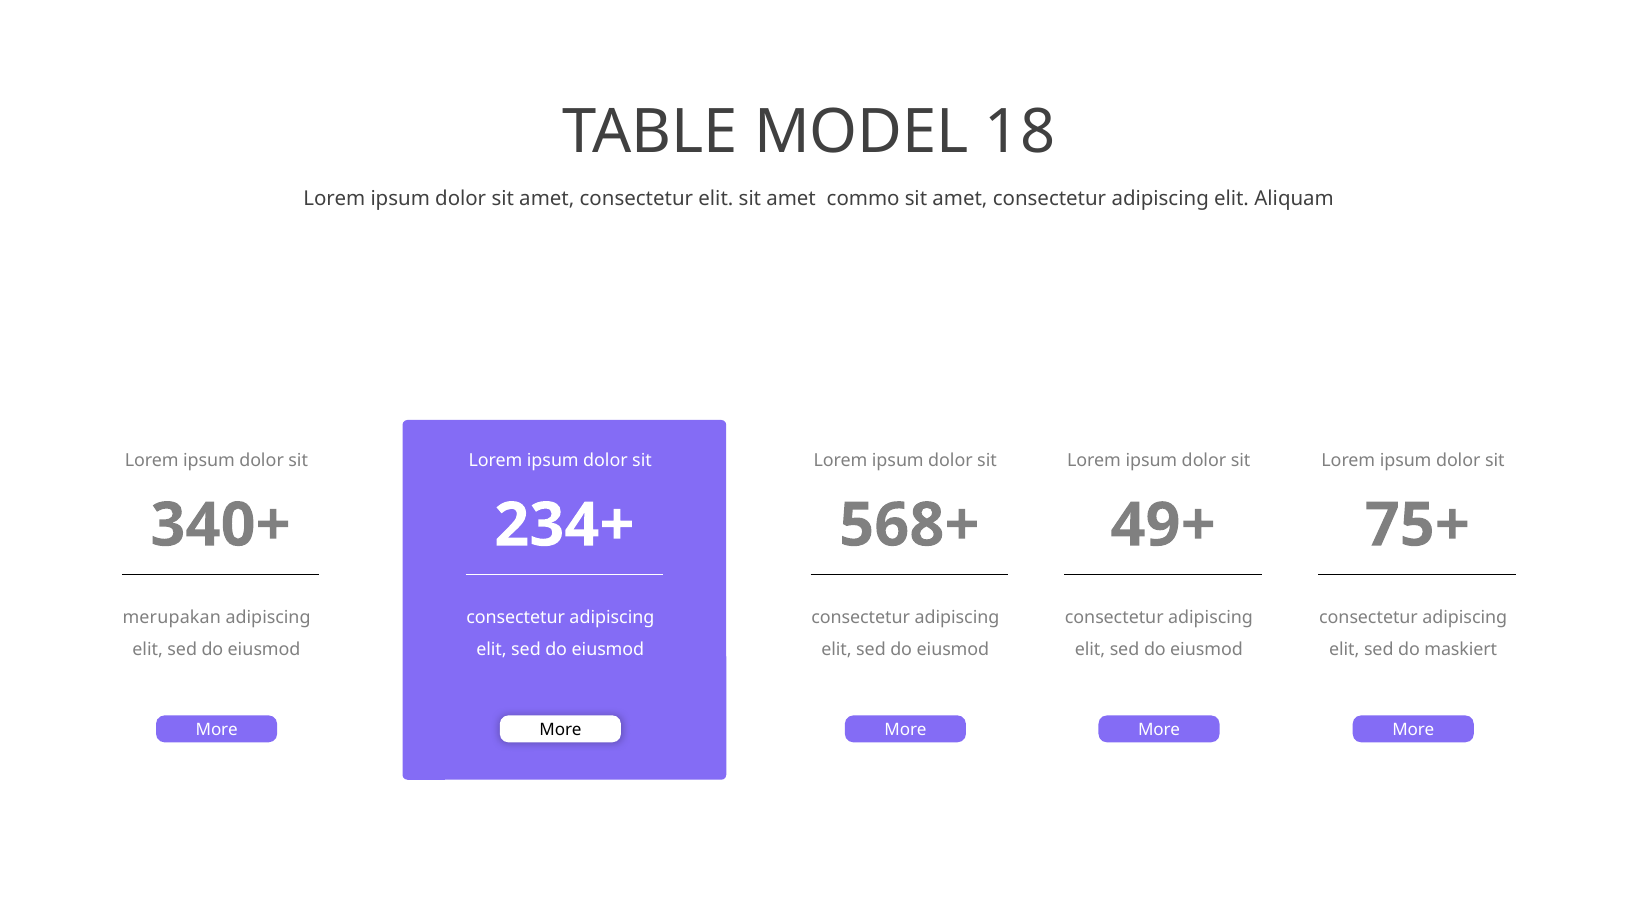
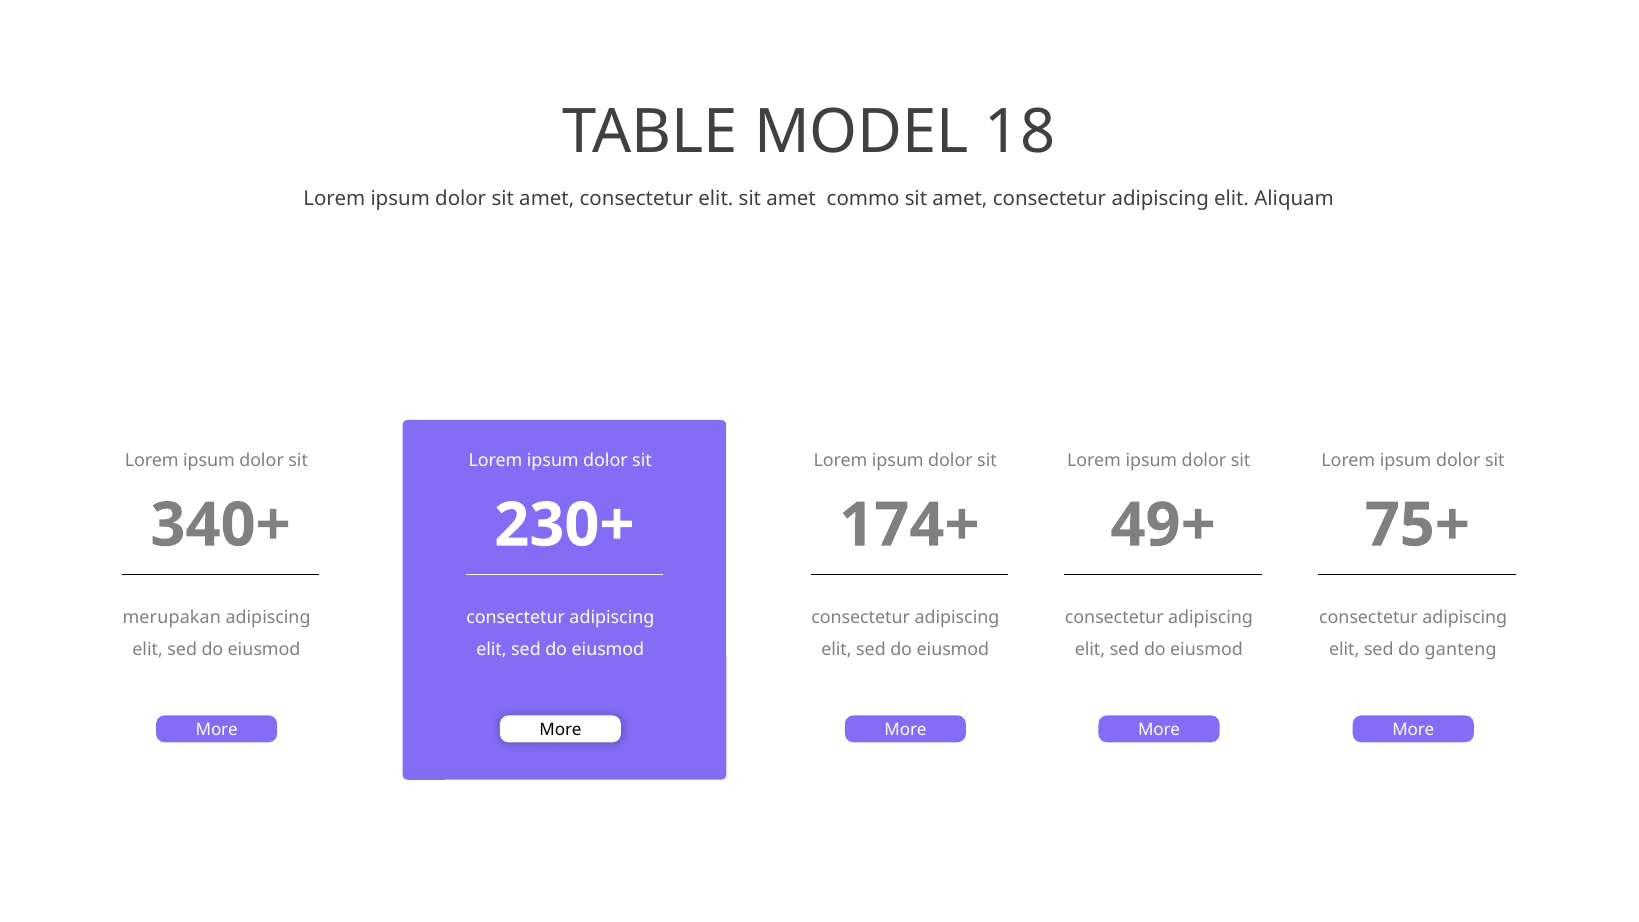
234+: 234+ -> 230+
568+: 568+ -> 174+
maskiert: maskiert -> ganteng
